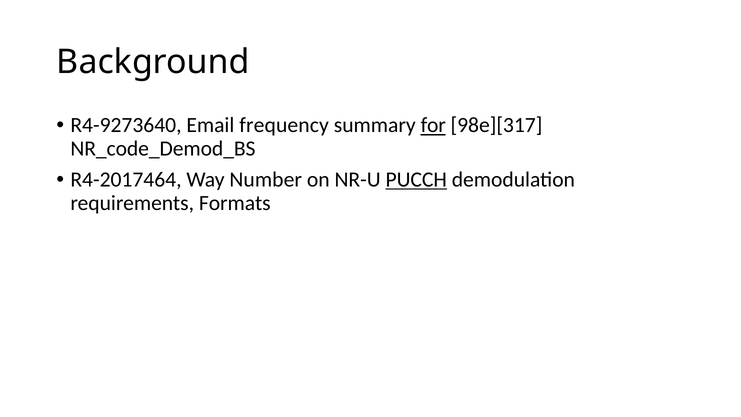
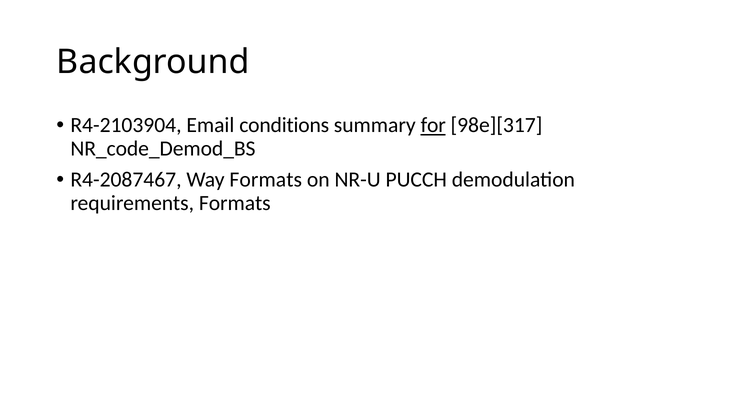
R4-9273640: R4-9273640 -> R4-2103904
frequency: frequency -> conditions
R4-2017464: R4-2017464 -> R4-2087467
Way Number: Number -> Formats
PUCCH underline: present -> none
